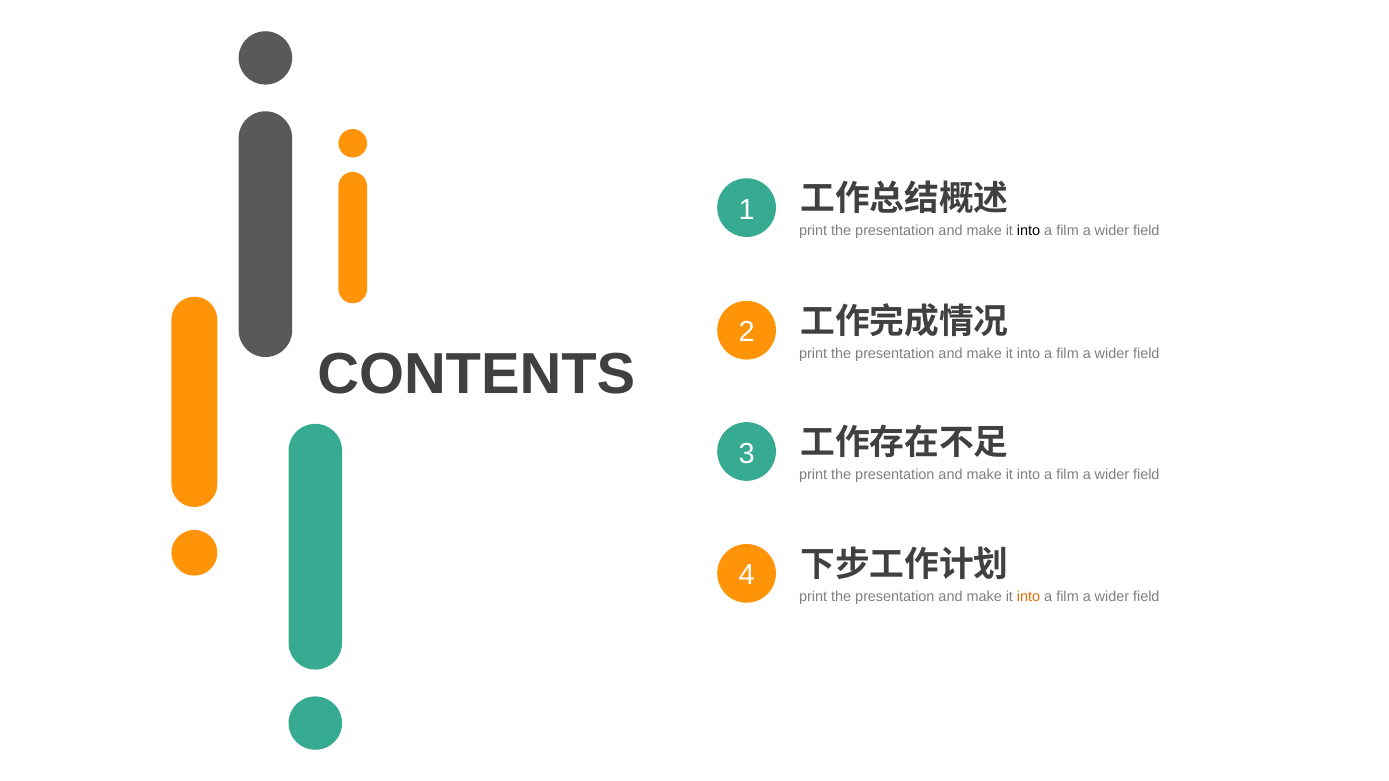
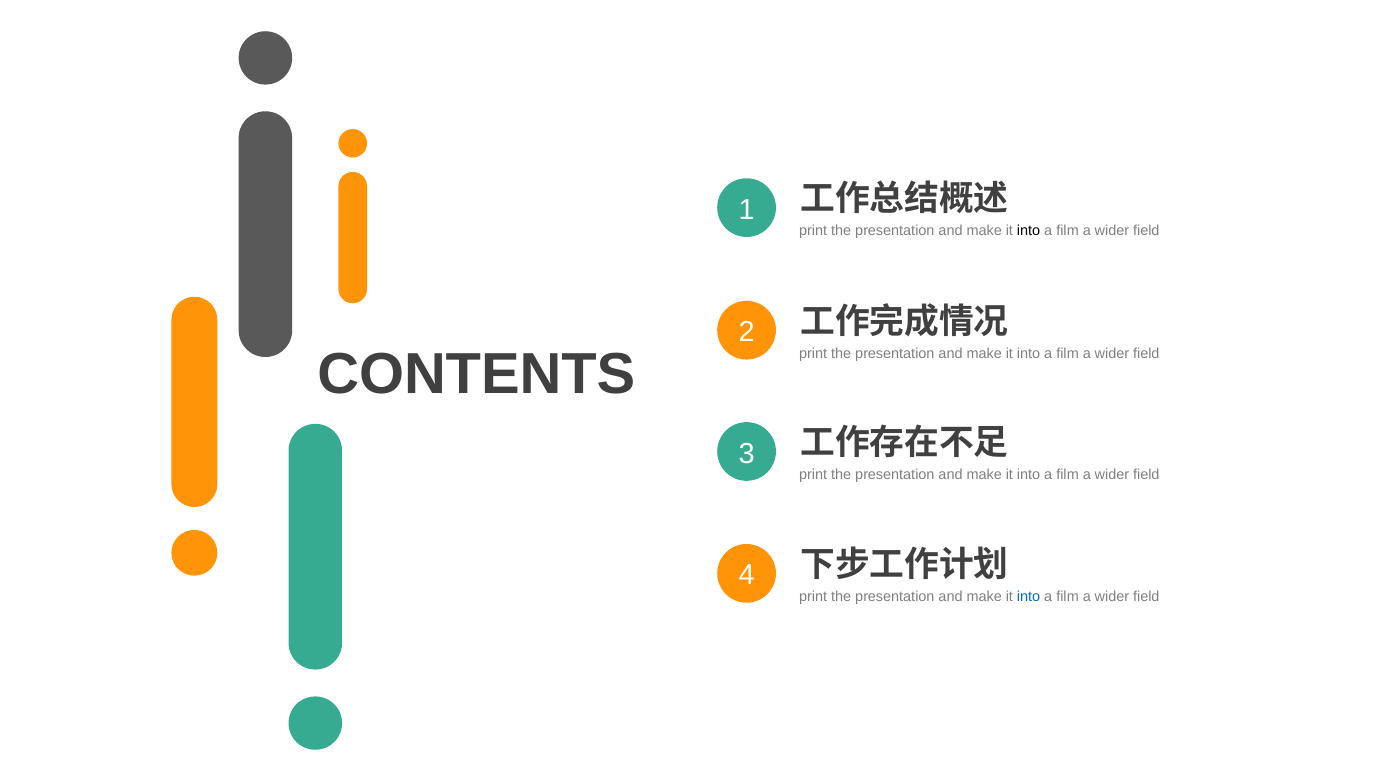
into at (1029, 597) colour: orange -> blue
